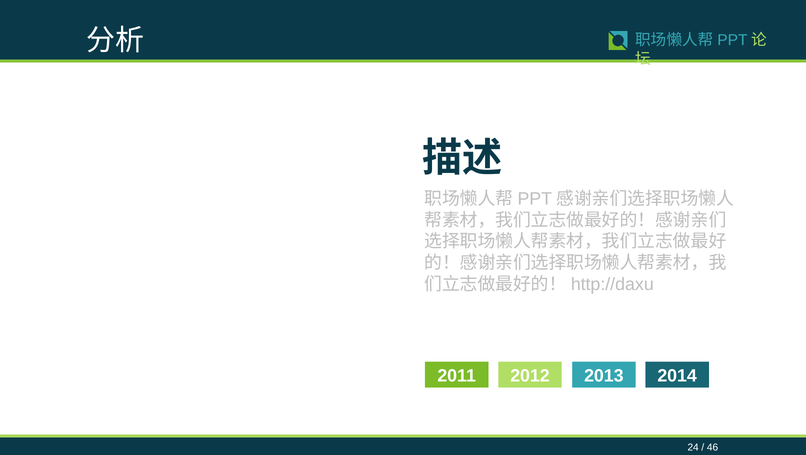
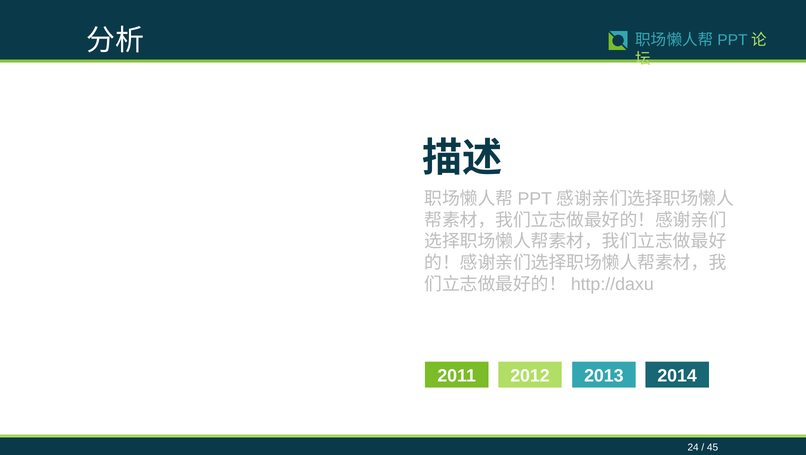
46: 46 -> 45
